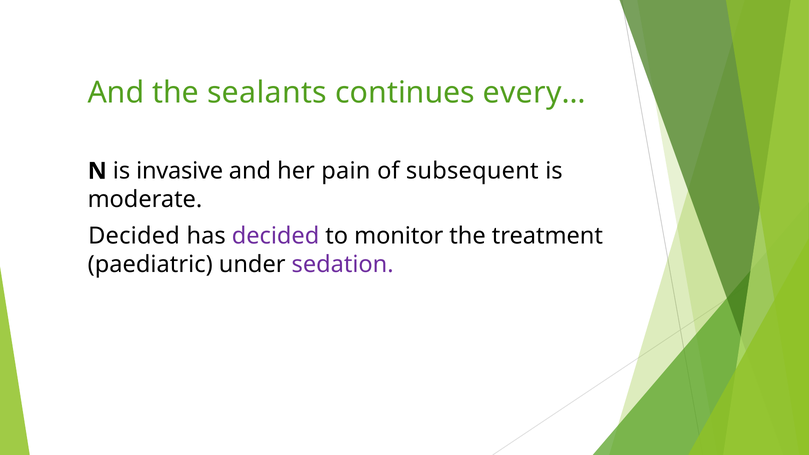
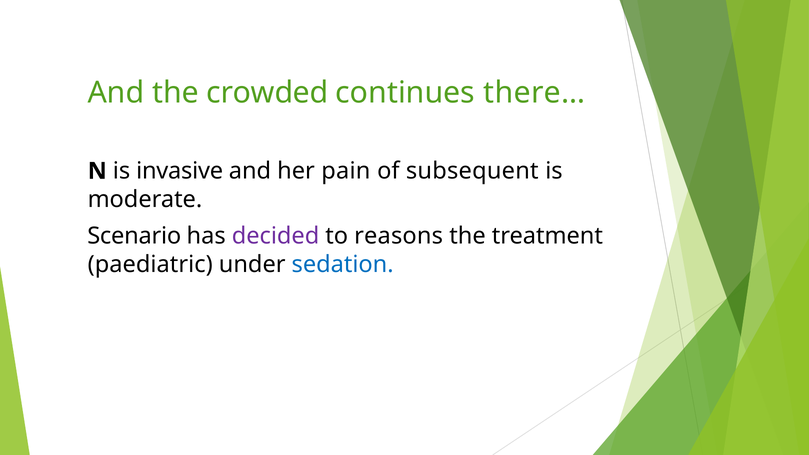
sealants: sealants -> crowded
every…: every… -> there…
Decided at (134, 236): Decided -> Scenario
monitor: monitor -> reasons
sedation colour: purple -> blue
